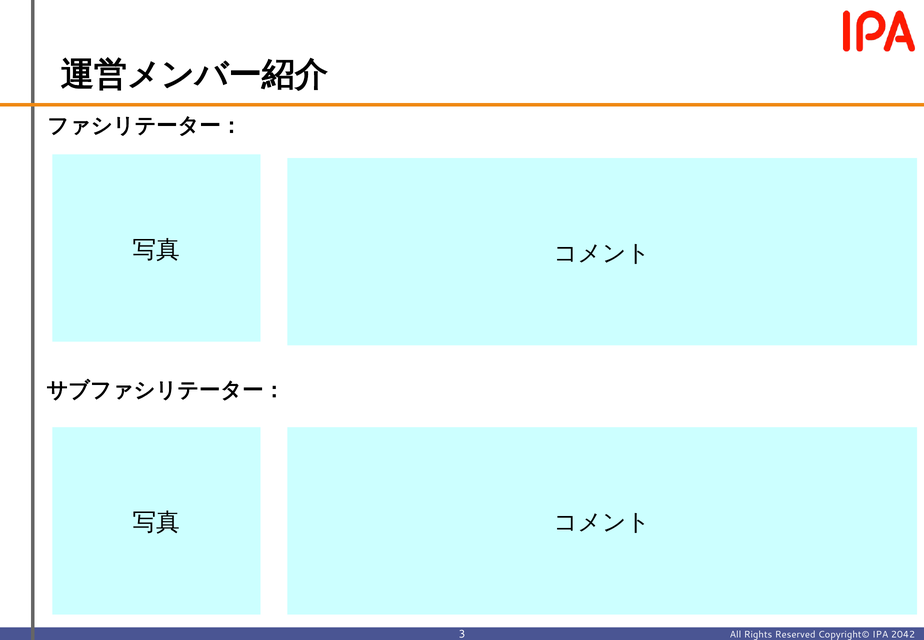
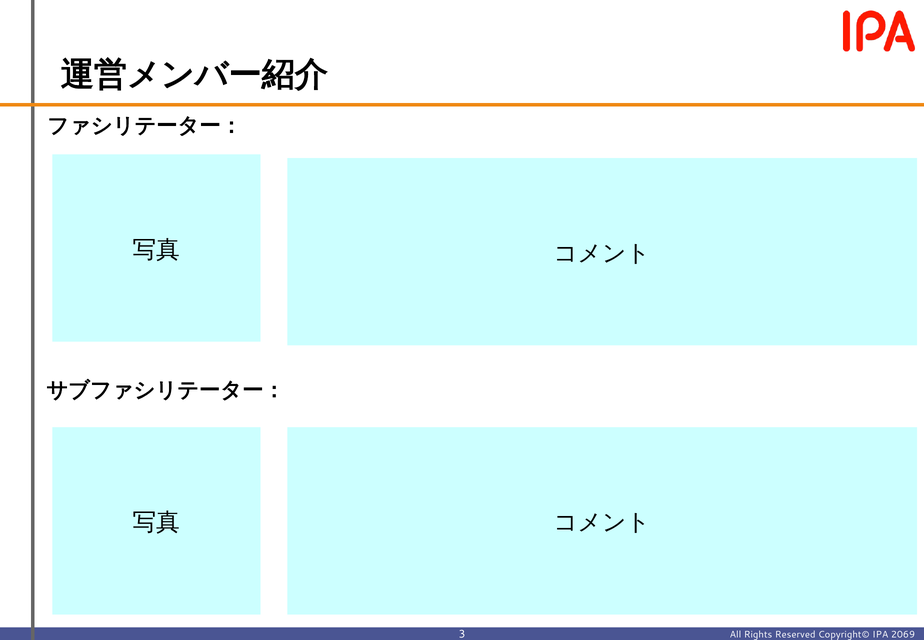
2042: 2042 -> 2069
